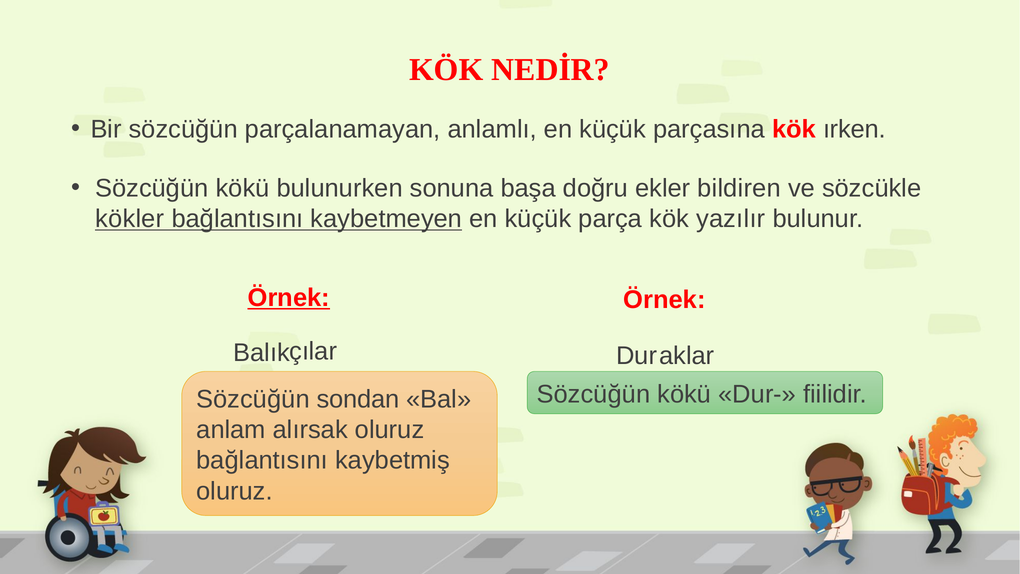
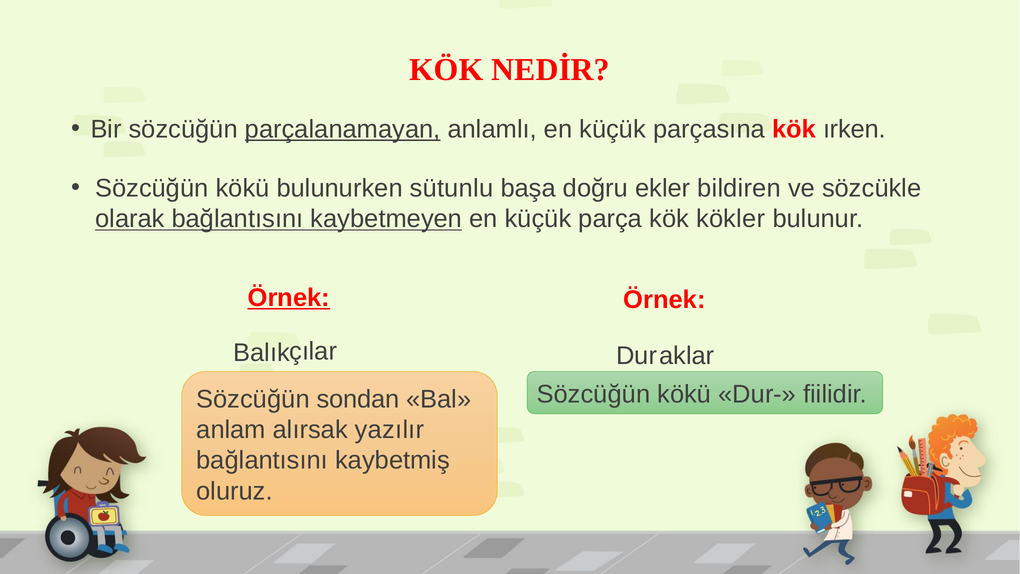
parçalanamayan underline: none -> present
sonuna: sonuna -> sütunlu
kökler: kökler -> olarak
yazılır: yazılır -> kökler
alırsak oluruz: oluruz -> yazılır
